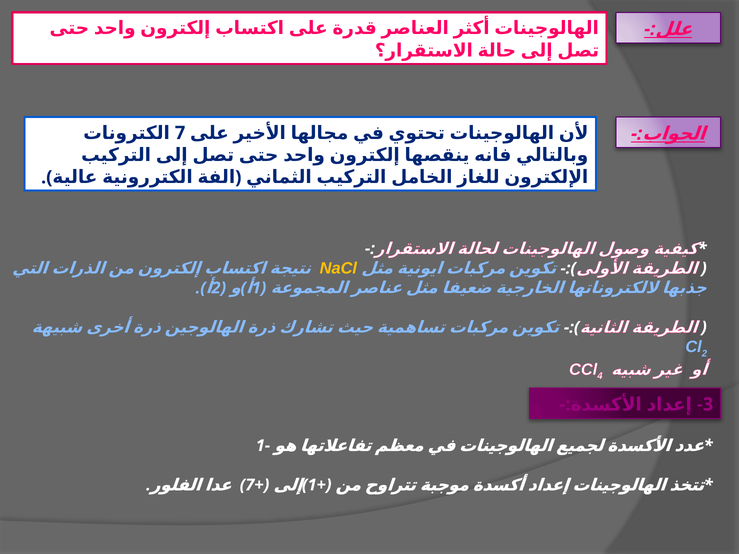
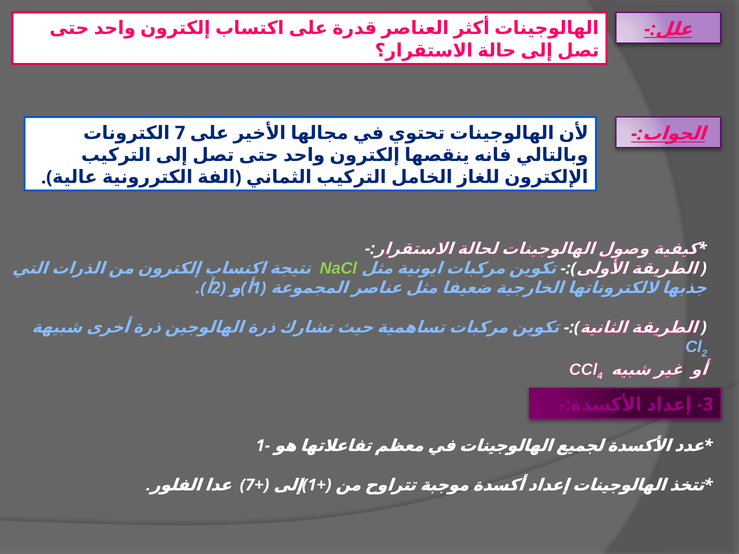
NaCl colour: yellow -> light green
